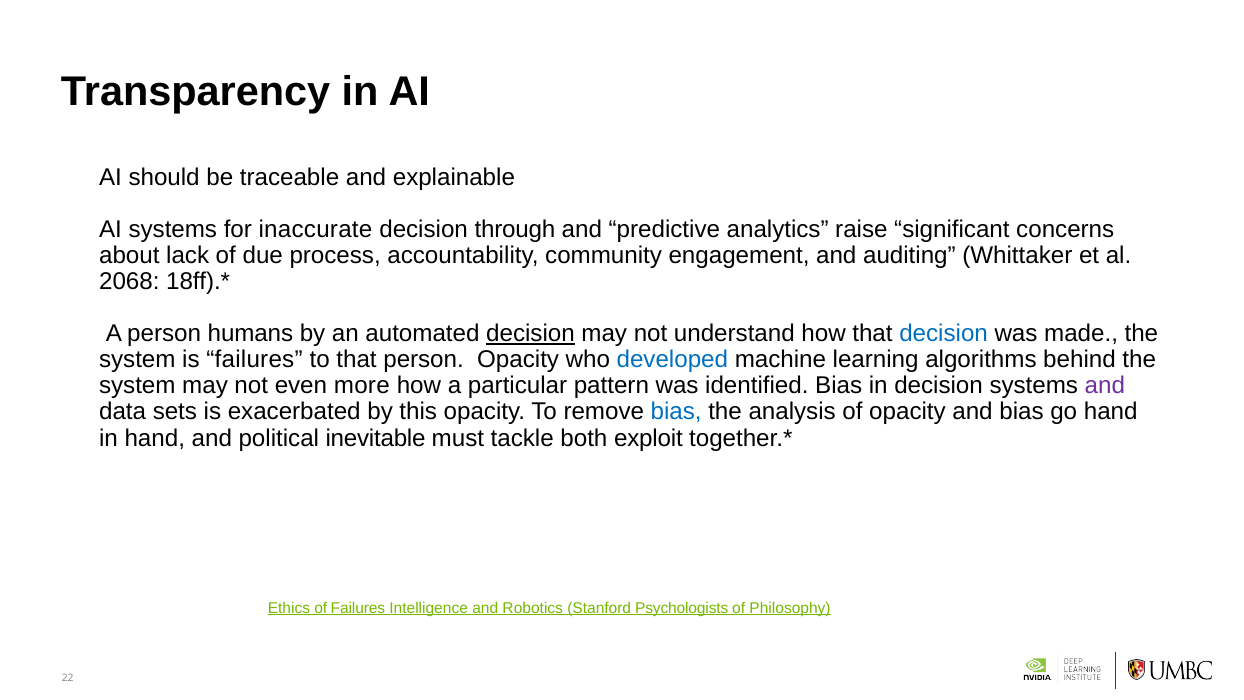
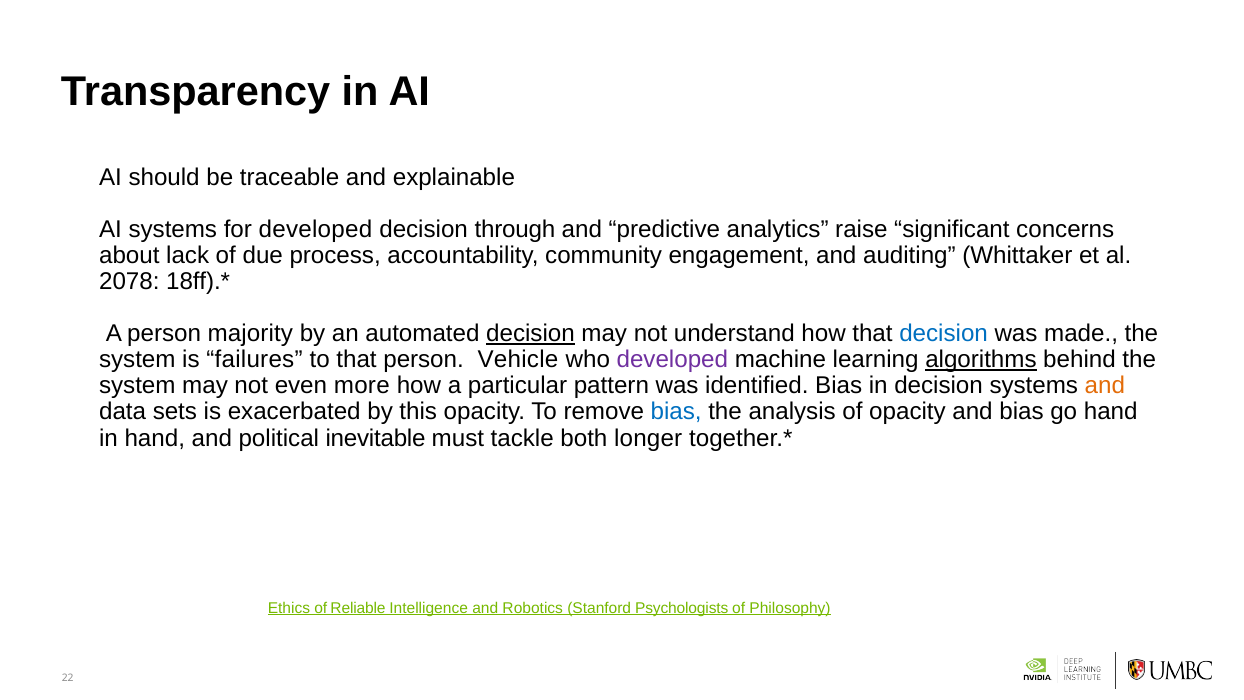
for inaccurate: inaccurate -> developed
2068: 2068 -> 2078
humans: humans -> majority
person Opacity: Opacity -> Vehicle
developed at (672, 360) colour: blue -> purple
algorithms underline: none -> present
and at (1105, 386) colour: purple -> orange
exploit: exploit -> longer
of Failures: Failures -> Reliable
